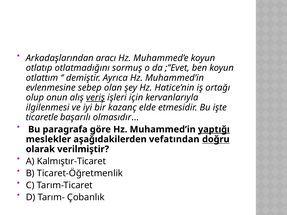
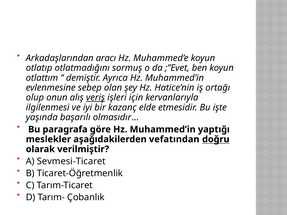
ticaretle: ticaretle -> yaşında
yaptığı underline: present -> none
Kalmıştır-Ticaret: Kalmıştır-Ticaret -> Sevmesi-Ticaret
